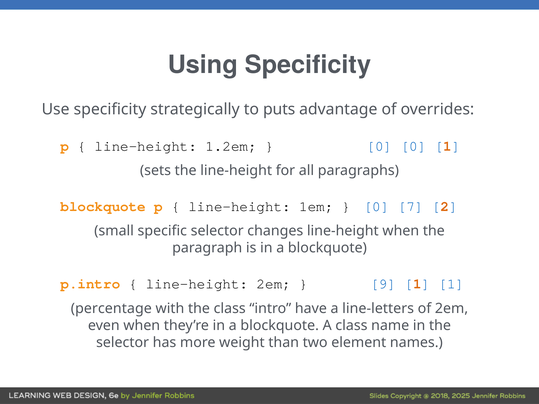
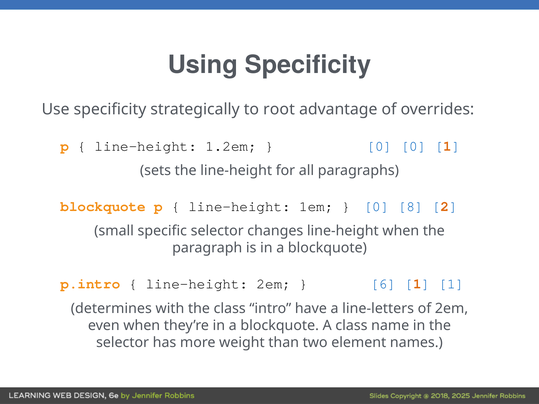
puts: puts -> root
7: 7 -> 8
9: 9 -> 6
percentage: percentage -> determines
